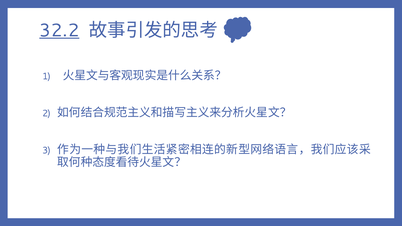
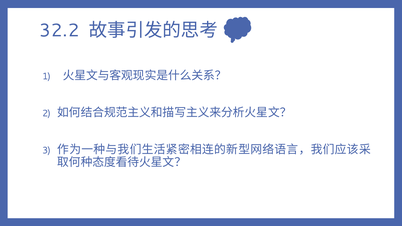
32.2 underline: present -> none
